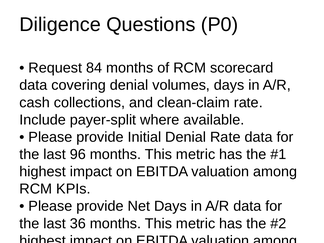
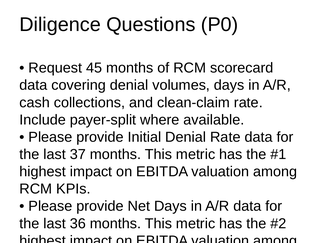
84: 84 -> 45
96: 96 -> 37
